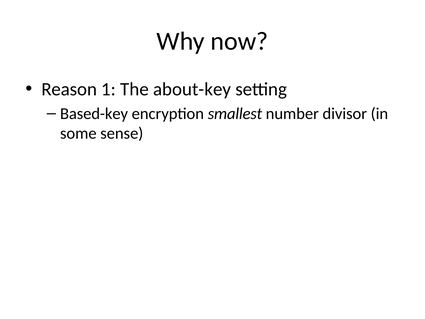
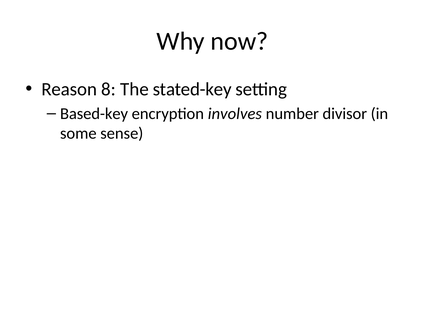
1: 1 -> 8
about-key: about-key -> stated-key
smallest: smallest -> involves
